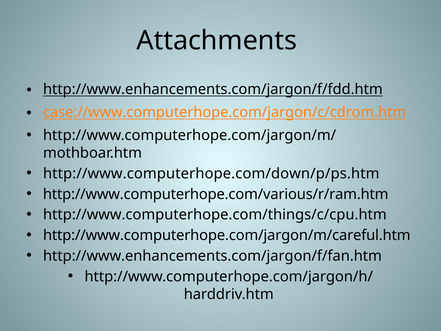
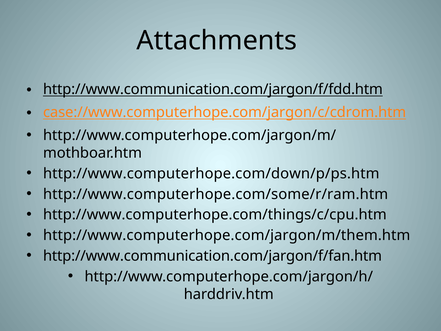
http://www.enhancements.com/jargon/f/fdd.htm: http://www.enhancements.com/jargon/f/fdd.htm -> http://www.communication.com/jargon/f/fdd.htm
http://www.computerhope.com/various/r/ram.htm: http://www.computerhope.com/various/r/ram.htm -> http://www.computerhope.com/some/r/ram.htm
http://www.computerhope.com/jargon/m/careful.htm: http://www.computerhope.com/jargon/m/careful.htm -> http://www.computerhope.com/jargon/m/them.htm
http://www.enhancements.com/jargon/f/fan.htm: http://www.enhancements.com/jargon/f/fan.htm -> http://www.communication.com/jargon/f/fan.htm
